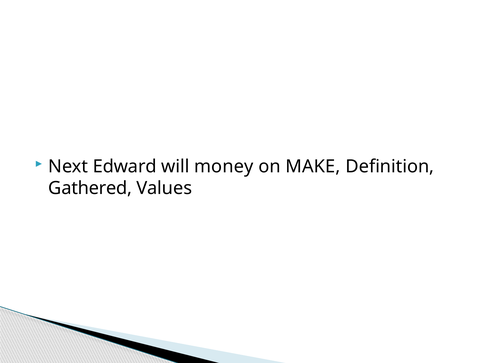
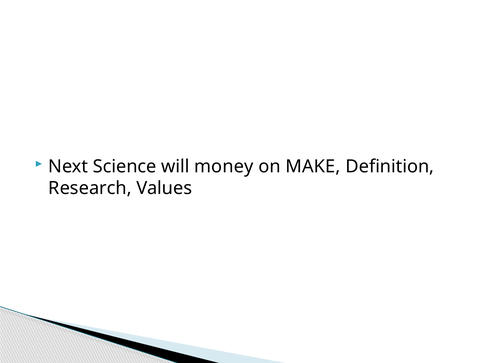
Edward: Edward -> Science
Gathered: Gathered -> Research
